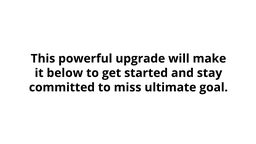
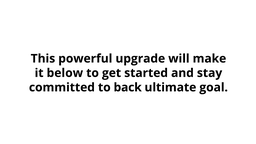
miss: miss -> back
